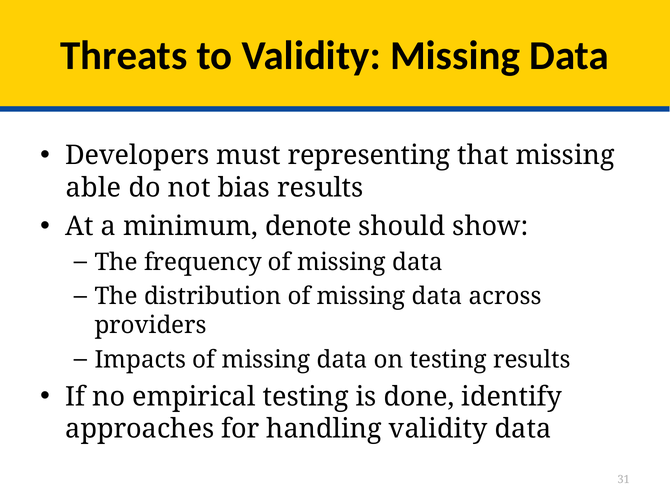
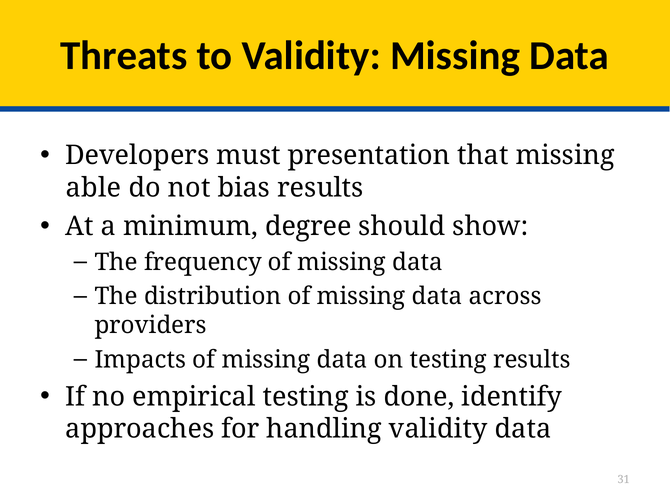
representing: representing -> presentation
denote: denote -> degree
